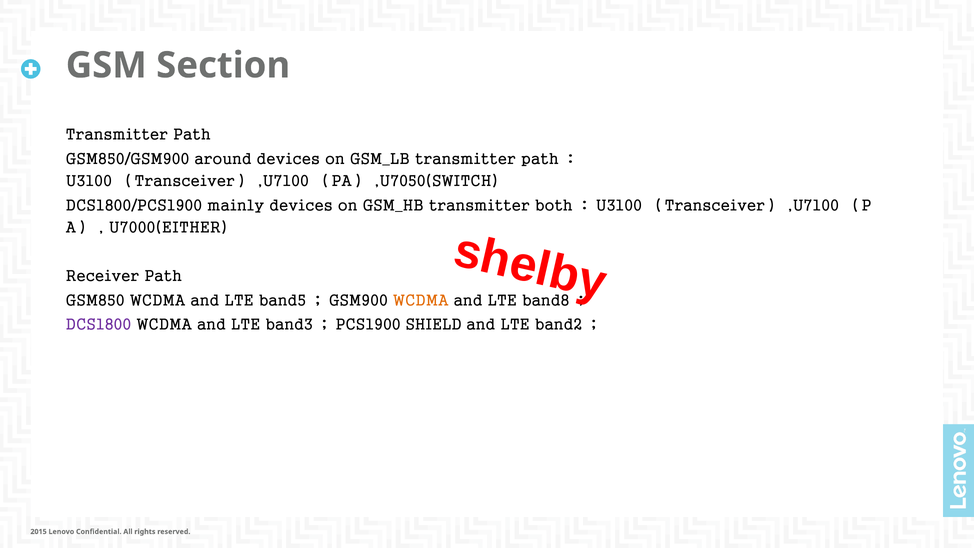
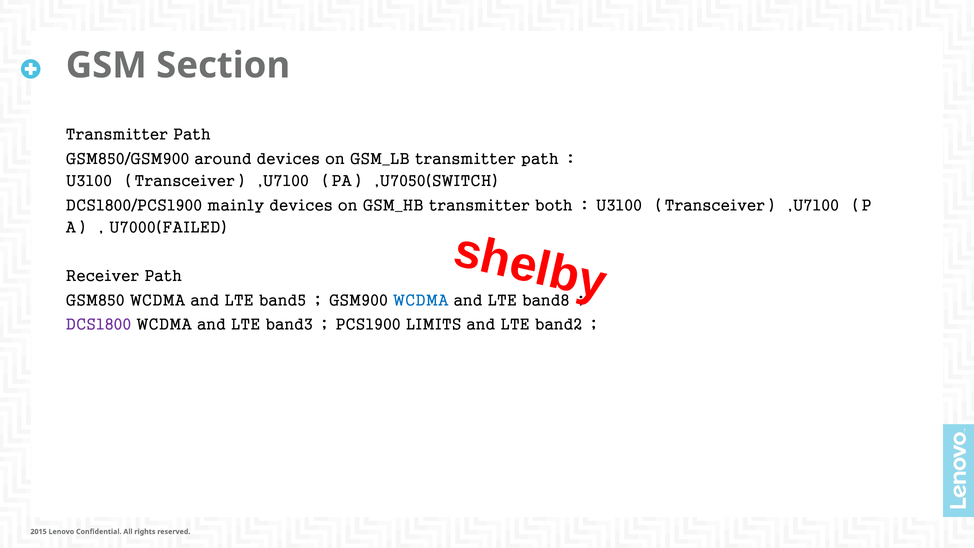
U7000(EITHER: U7000(EITHER -> U7000(FAILED
WCDMA at (421, 300) colour: orange -> blue
SHIELD: SHIELD -> LIMITS
